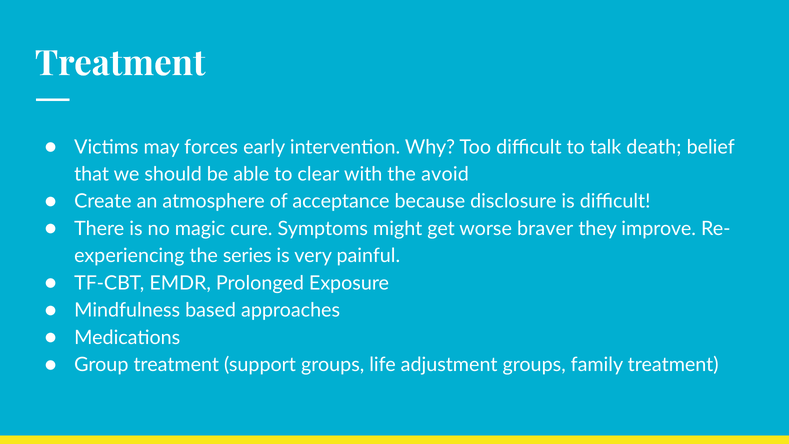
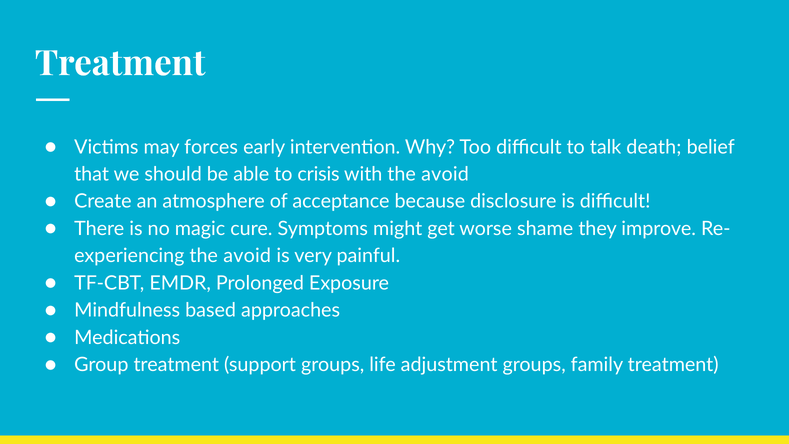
clear: clear -> crisis
braver: braver -> shame
series at (247, 256): series -> avoid
